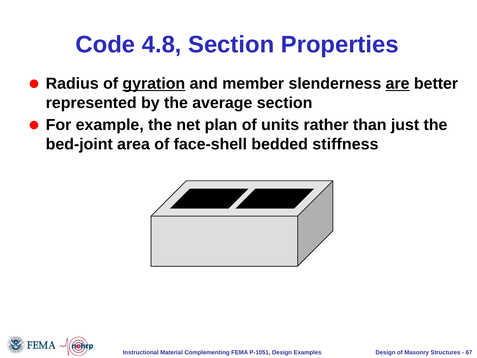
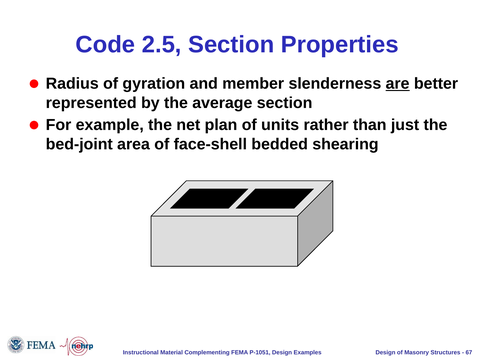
4.8: 4.8 -> 2.5
gyration underline: present -> none
stiffness: stiffness -> shearing
